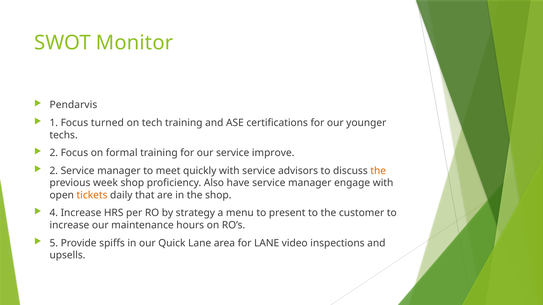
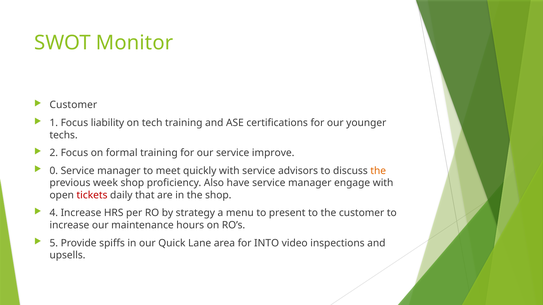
Pendarvis at (73, 105): Pendarvis -> Customer
turned: turned -> liability
2 at (54, 171): 2 -> 0
tickets colour: orange -> red
for LANE: LANE -> INTO
